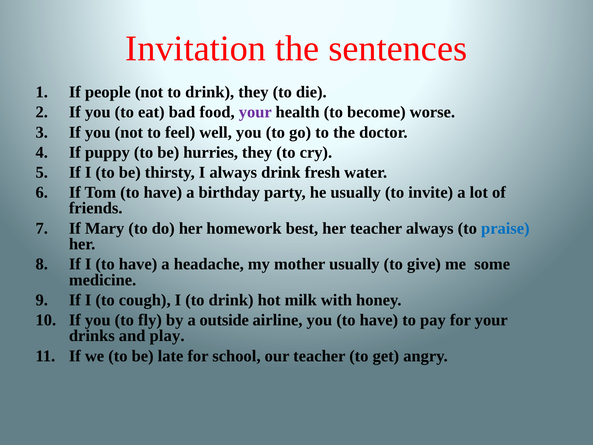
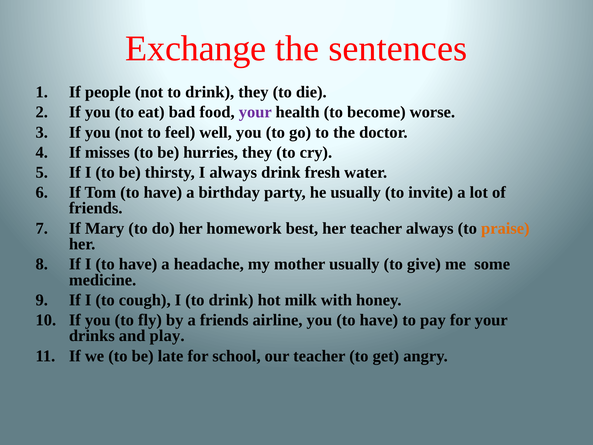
Invitation: Invitation -> Exchange
puppy: puppy -> misses
praise colour: blue -> orange
a outside: outside -> friends
